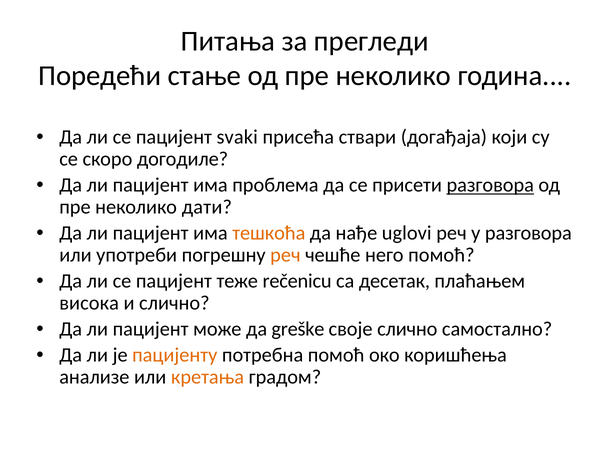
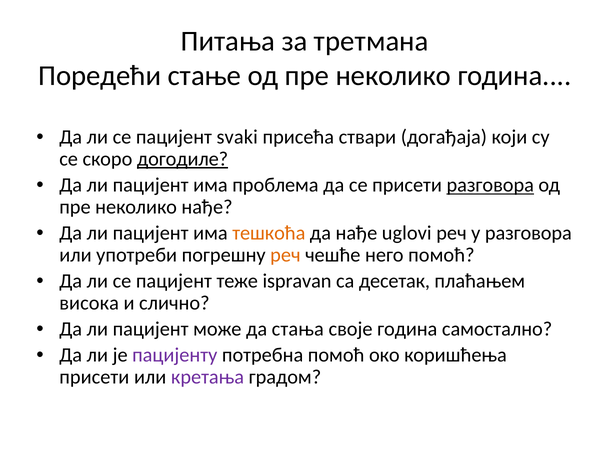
прегледи: прегледи -> третмана
догодиле underline: none -> present
неколико дати: дати -> нађе
rečenicu: rečenicu -> ispravan
greške: greške -> стања
своје слично: слично -> година
пацијенту colour: orange -> purple
анализе at (94, 377): анализе -> присети
кретања colour: orange -> purple
